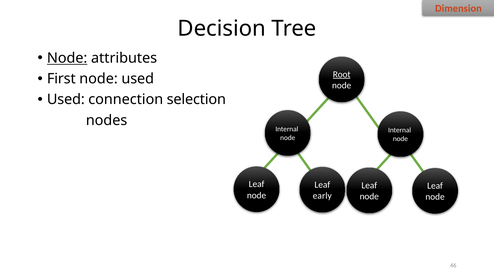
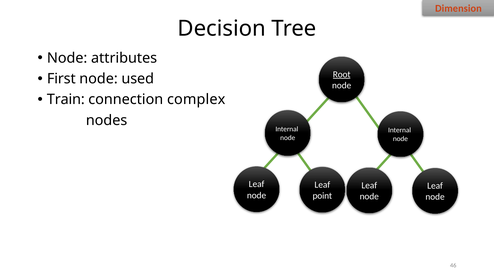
Node at (67, 58) underline: present -> none
Used at (66, 100): Used -> Train
selection: selection -> complex
early: early -> point
